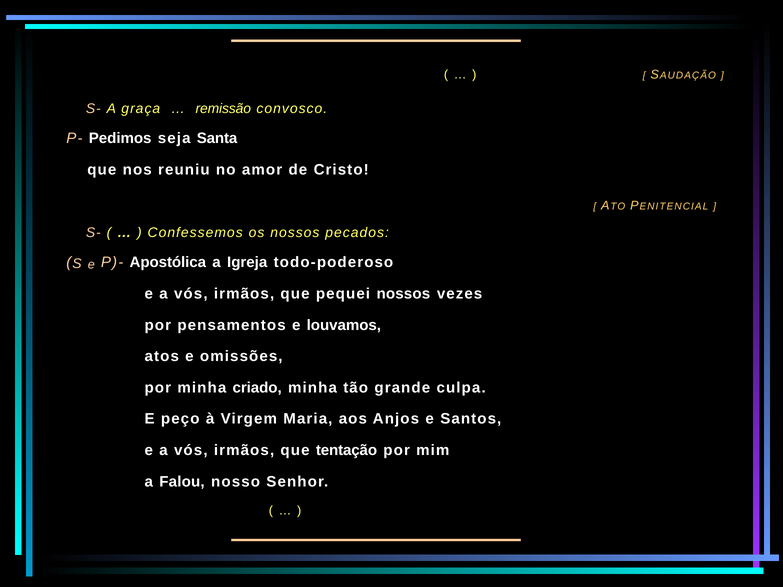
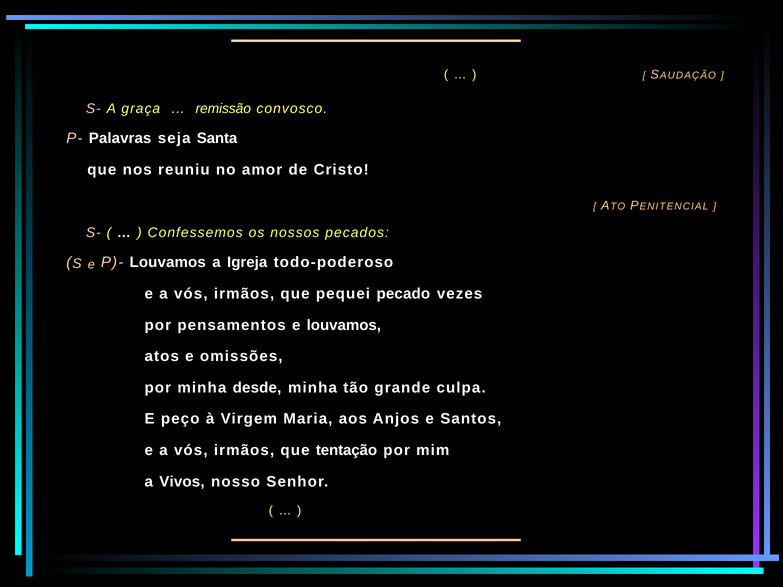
Pedimos: Pedimos -> Palavras
P)- Apostólica: Apostólica -> Louvamos
pequei nossos: nossos -> pecado
criado: criado -> desde
Falou: Falou -> Vivos
